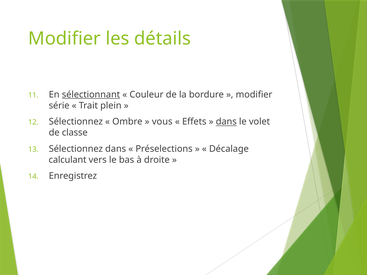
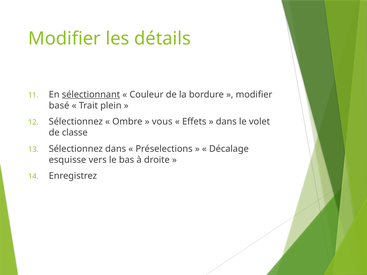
série: série -> basé
dans at (226, 122) underline: present -> none
calculant: calculant -> esquisse
